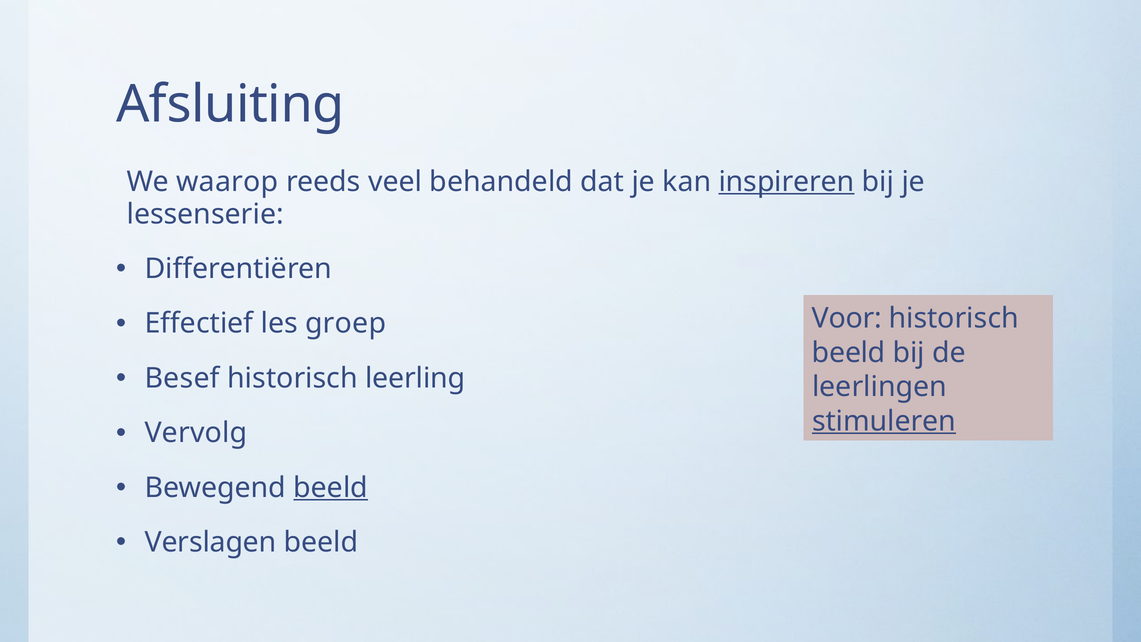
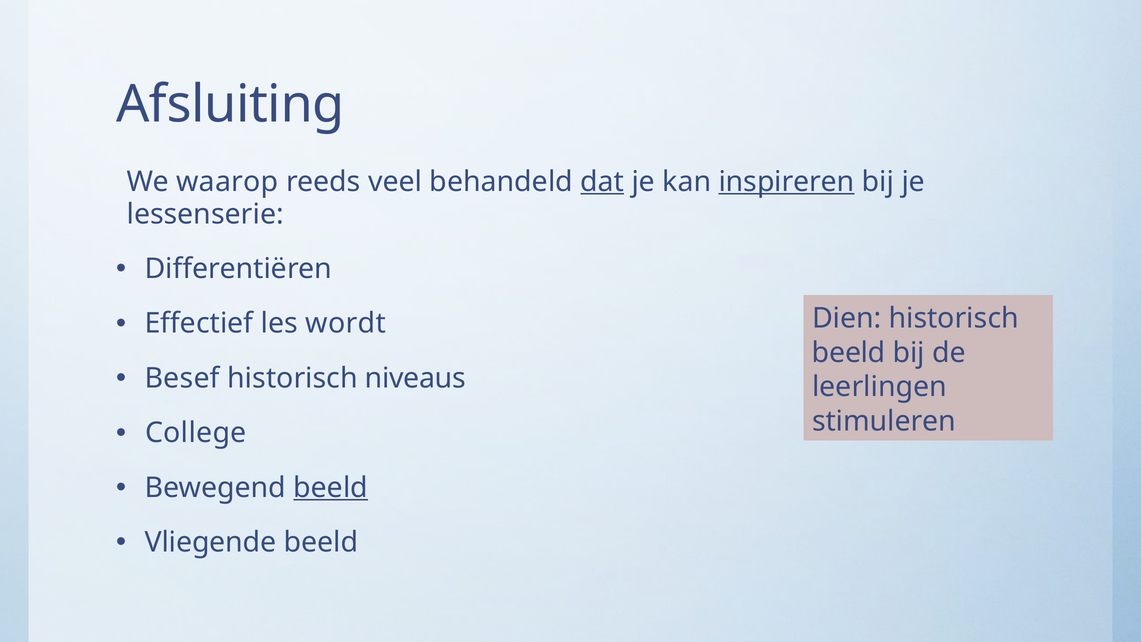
dat underline: none -> present
groep: groep -> wordt
Voor: Voor -> Dien
leerling: leerling -> niveaus
stimuleren underline: present -> none
Vervolg: Vervolg -> College
Verslagen: Verslagen -> Vliegende
